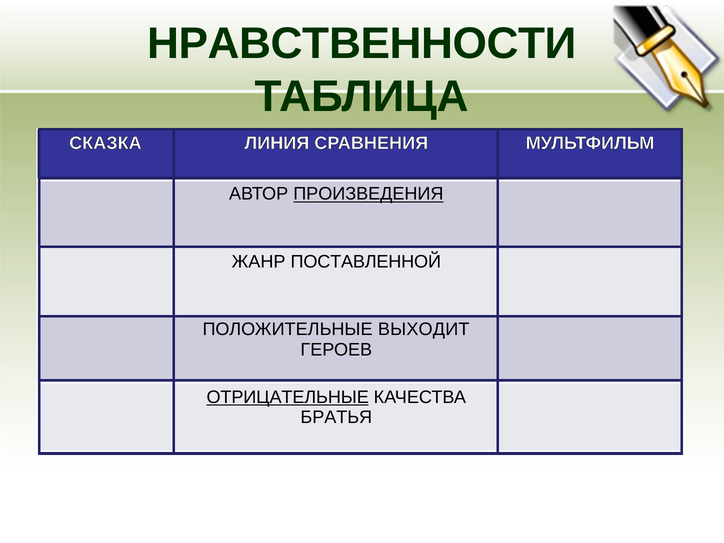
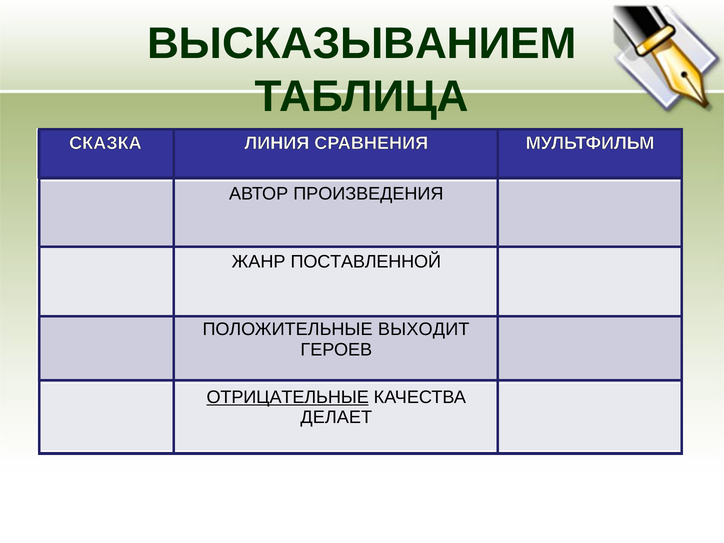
НРАВСТВЕННОСТИ: НРАВСТВЕННОСТИ -> ВЫСКАЗЫВАНИЕМ
ПРОИЗВЕДЕНИЯ underline: present -> none
БРАТЬЯ at (336, 417): БРАТЬЯ -> ДЕЛАЕТ
